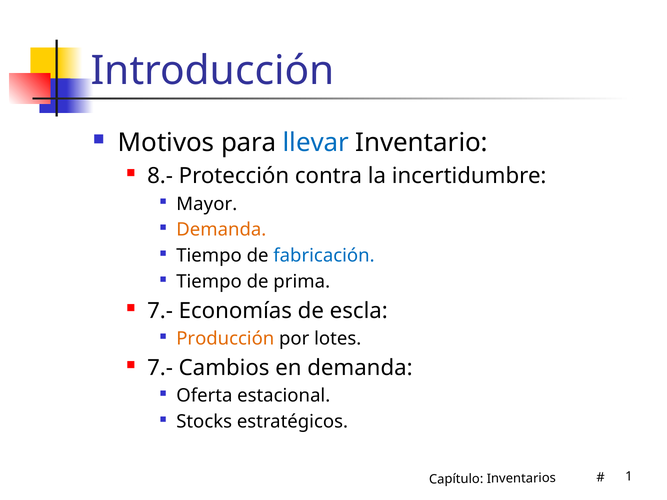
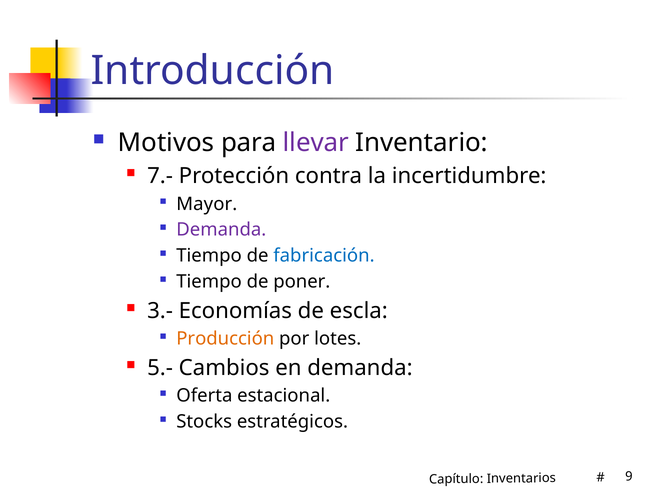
llevar colour: blue -> purple
8.-: 8.- -> 7.-
Demanda at (221, 230) colour: orange -> purple
prima: prima -> poner
7.- at (160, 311): 7.- -> 3.-
7.- at (160, 368): 7.- -> 5.-
1: 1 -> 9
